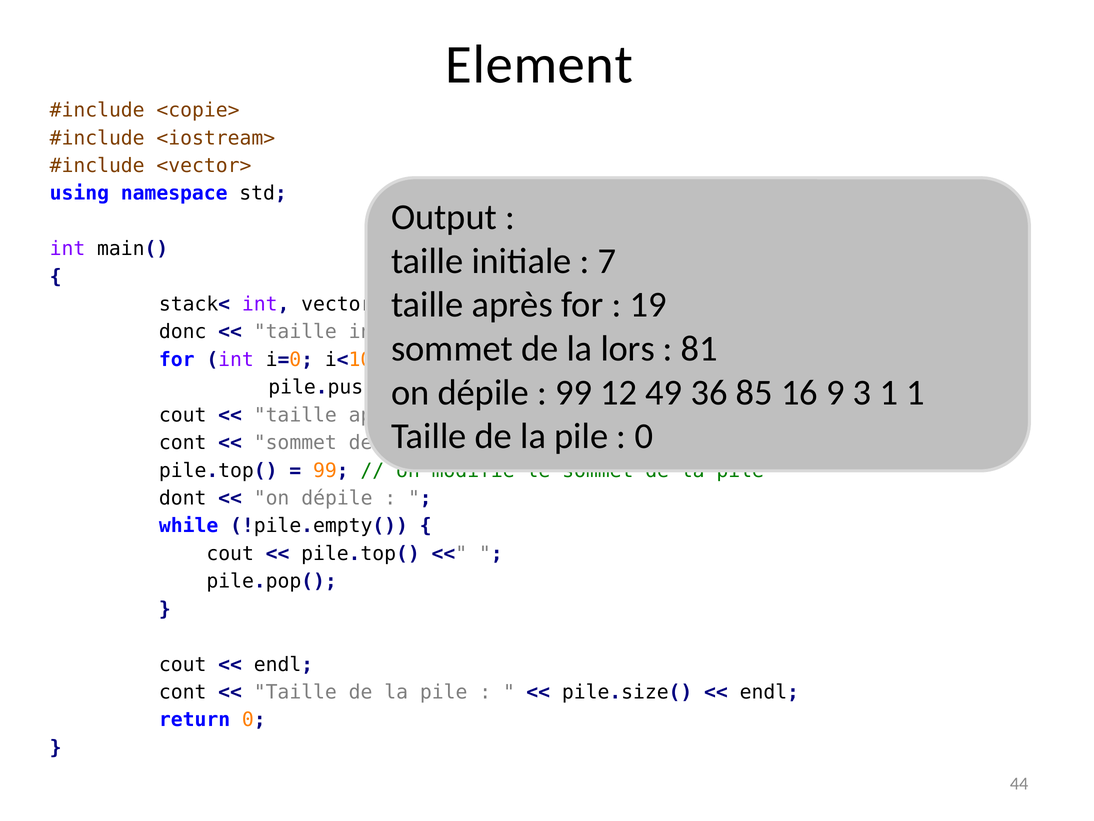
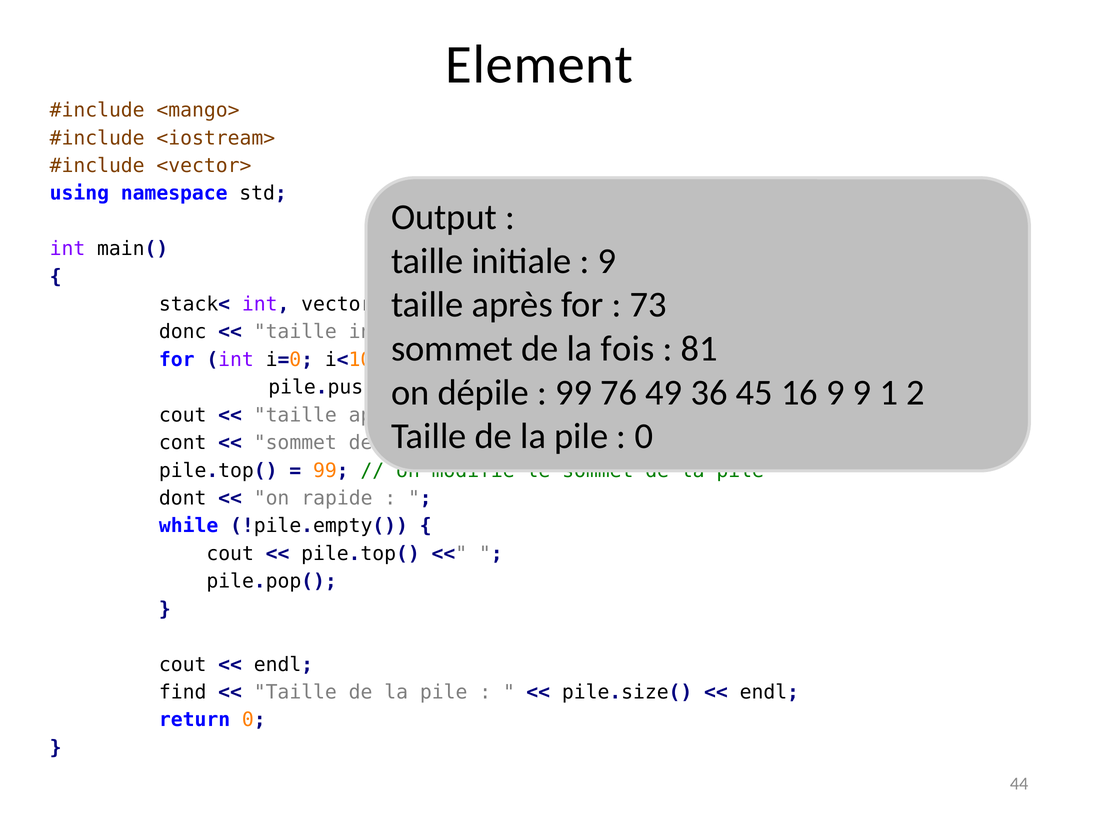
<copie>: <copie> -> <mango>
7 at (607, 261): 7 -> 9
19: 19 -> 73
lors: lors -> fois
12: 12 -> 76
85: 85 -> 45
9 3: 3 -> 9
1 1: 1 -> 2
dépile at (337, 498): dépile -> rapide
cont at (183, 692): cont -> find
